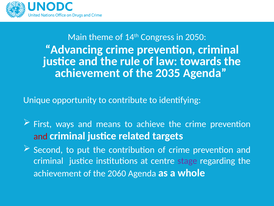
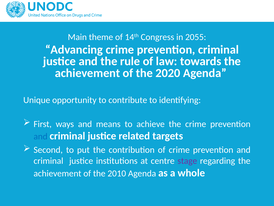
2050: 2050 -> 2055
2035: 2035 -> 2020
and at (41, 136) colour: red -> blue
2060: 2060 -> 2010
